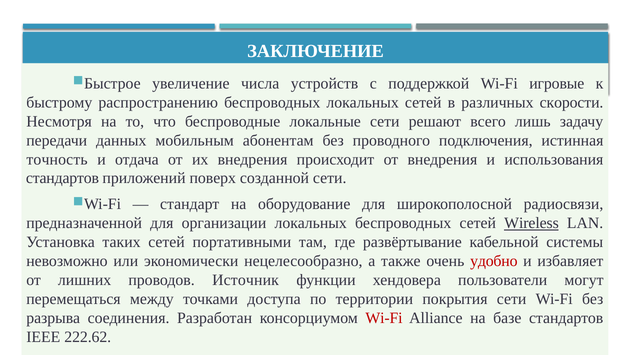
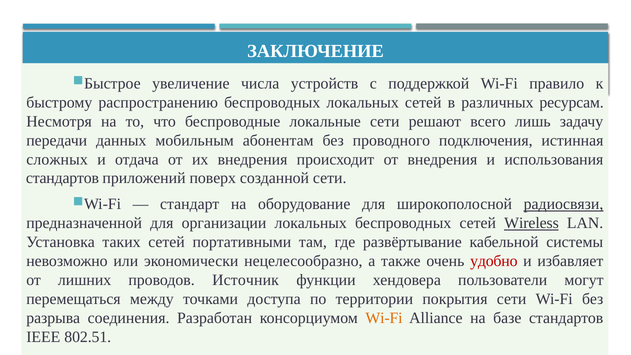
игровые: игровые -> правило
скорости: скорости -> ресурсам
точность: точность -> сложных
радиосвязи underline: none -> present
Wi-Fi at (384, 318) colour: red -> orange
222.62: 222.62 -> 802.51
